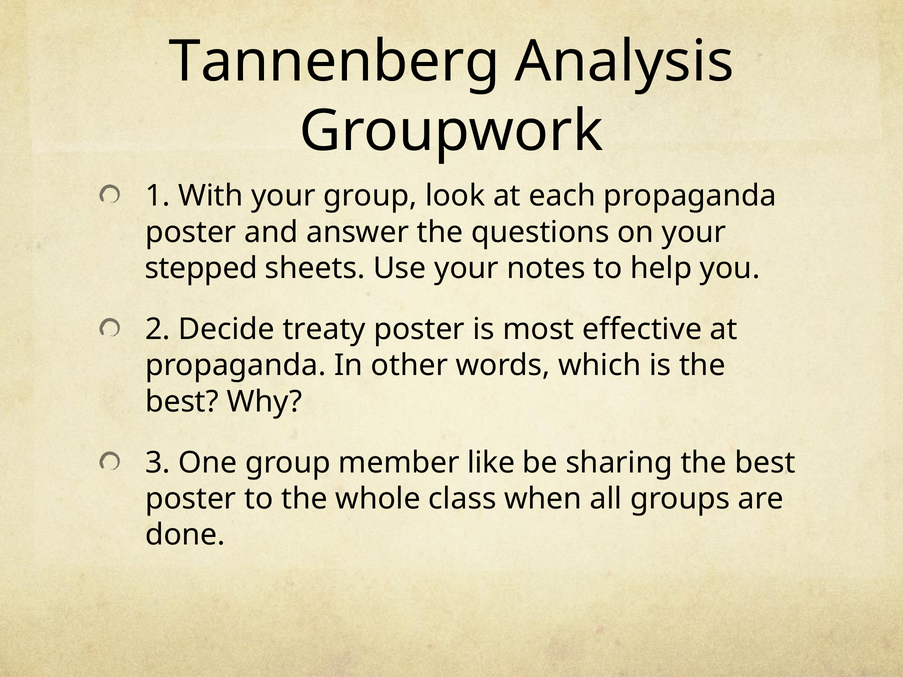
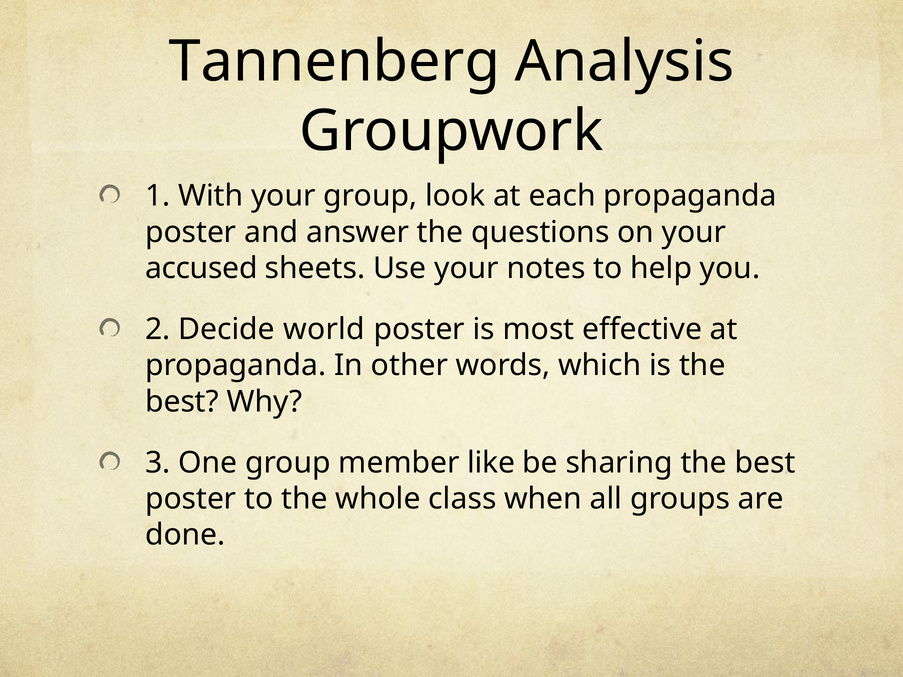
stepped: stepped -> accused
treaty: treaty -> world
